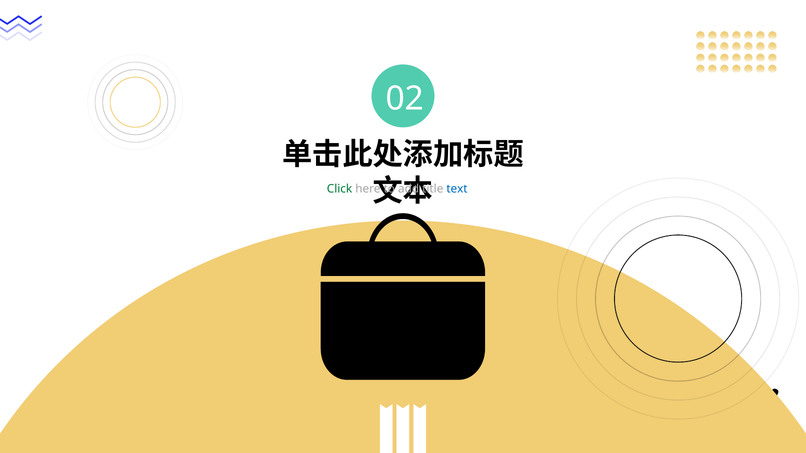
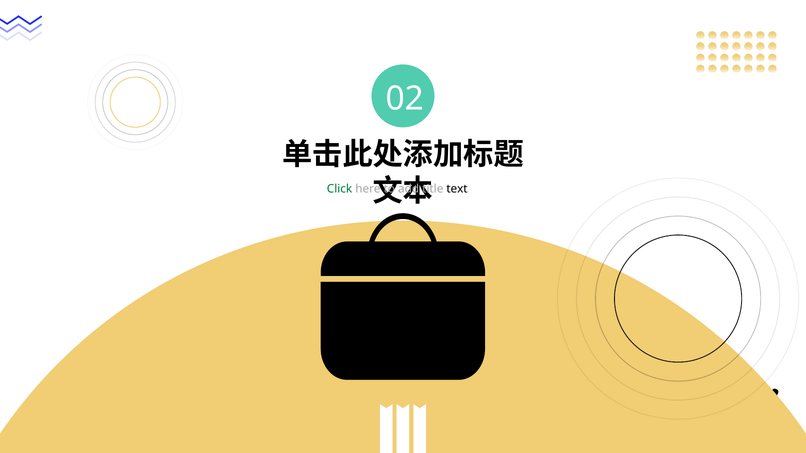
text colour: blue -> black
